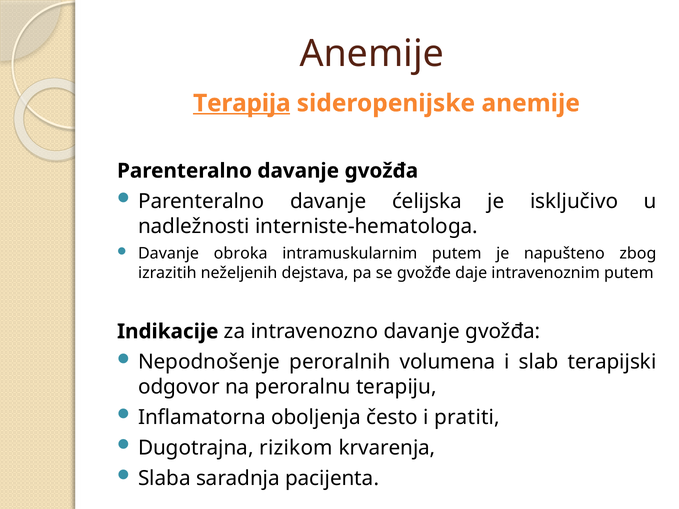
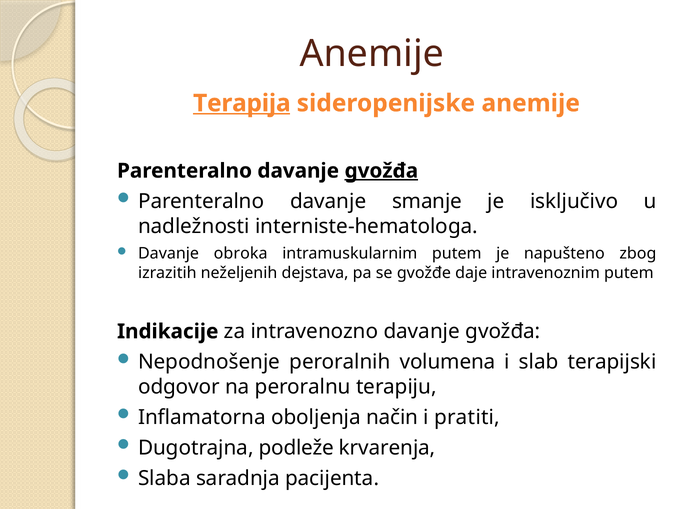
gvožđa at (381, 171) underline: none -> present
ćelijska: ćelijska -> smanje
često: često -> način
rizikom: rizikom -> podleže
